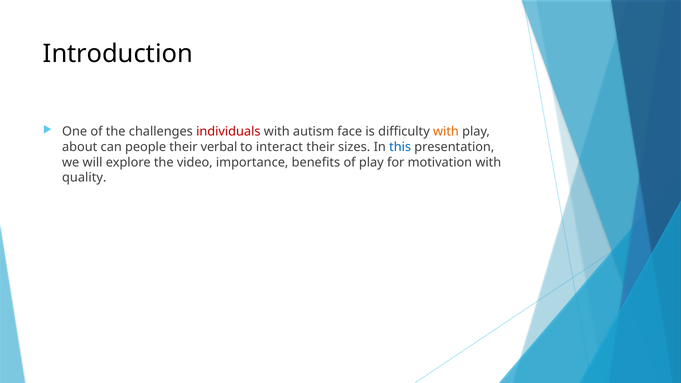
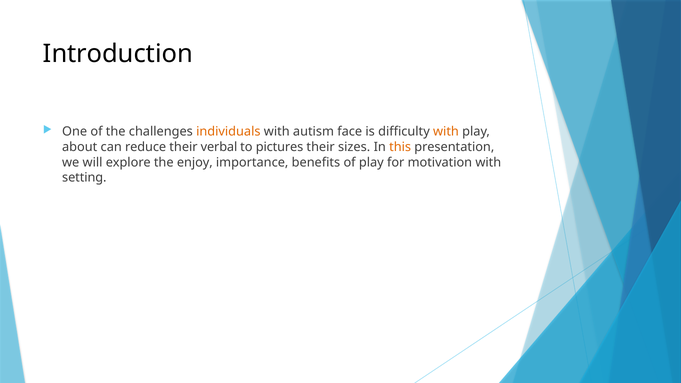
individuals colour: red -> orange
people: people -> reduce
interact: interact -> pictures
this colour: blue -> orange
video: video -> enjoy
quality: quality -> setting
